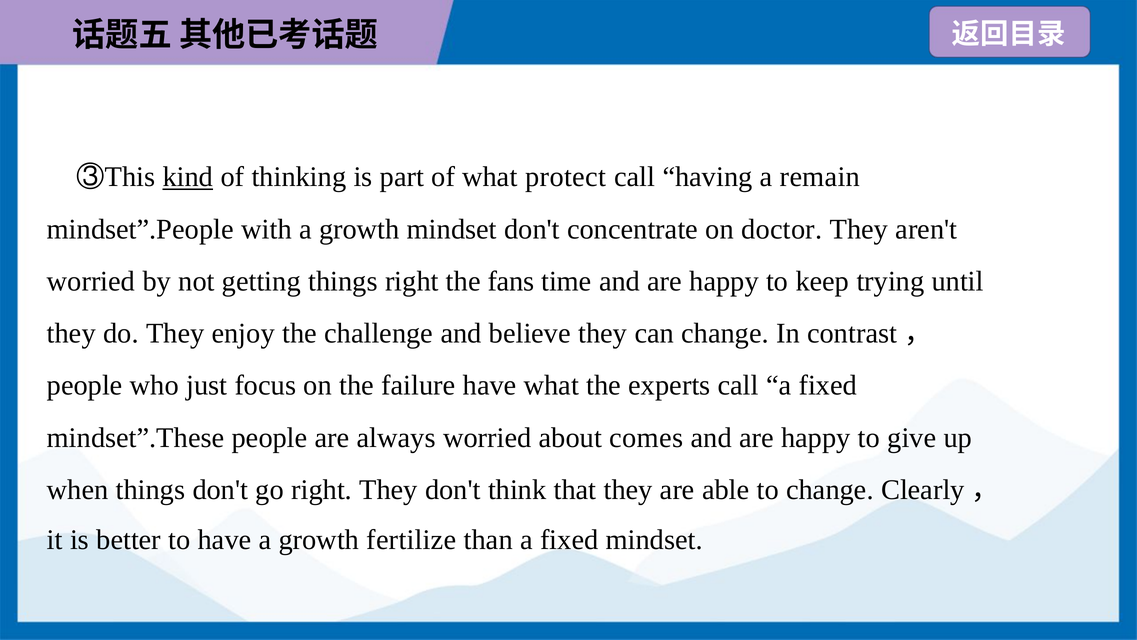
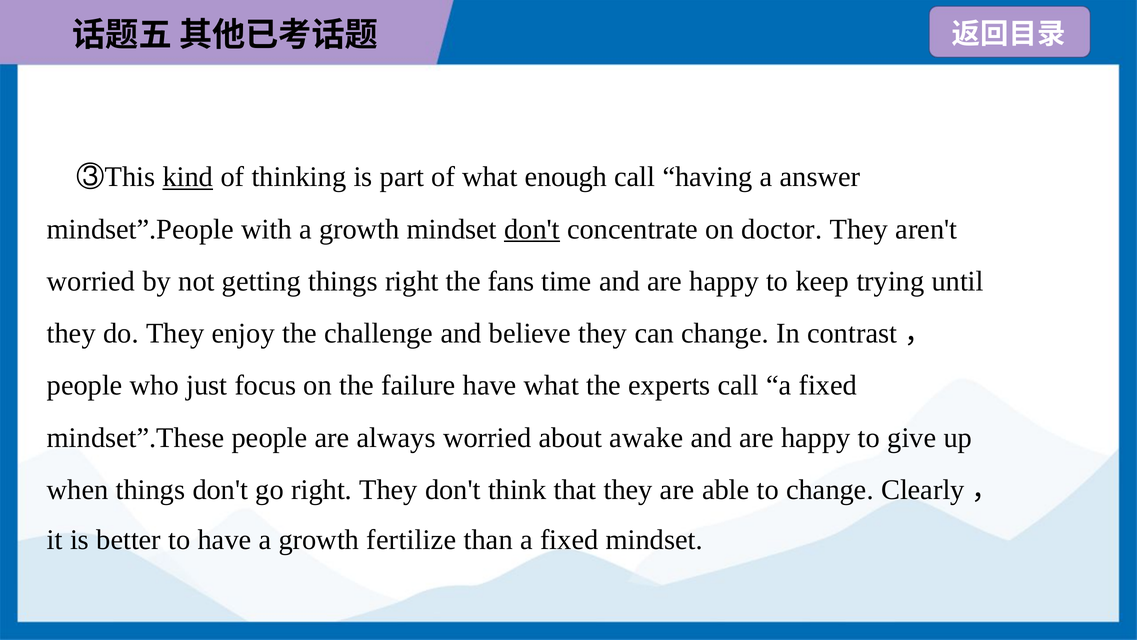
protect: protect -> enough
remain: remain -> answer
don't at (532, 229) underline: none -> present
comes: comes -> awake
